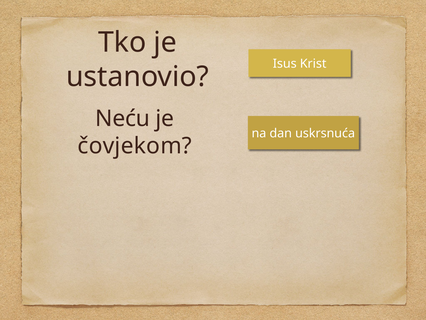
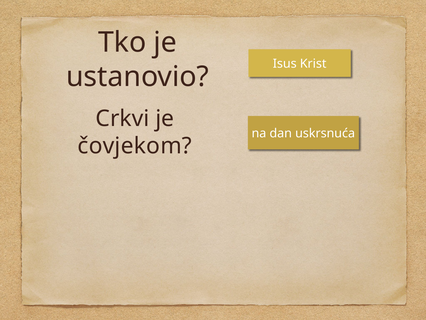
Neću: Neću -> Crkvi
